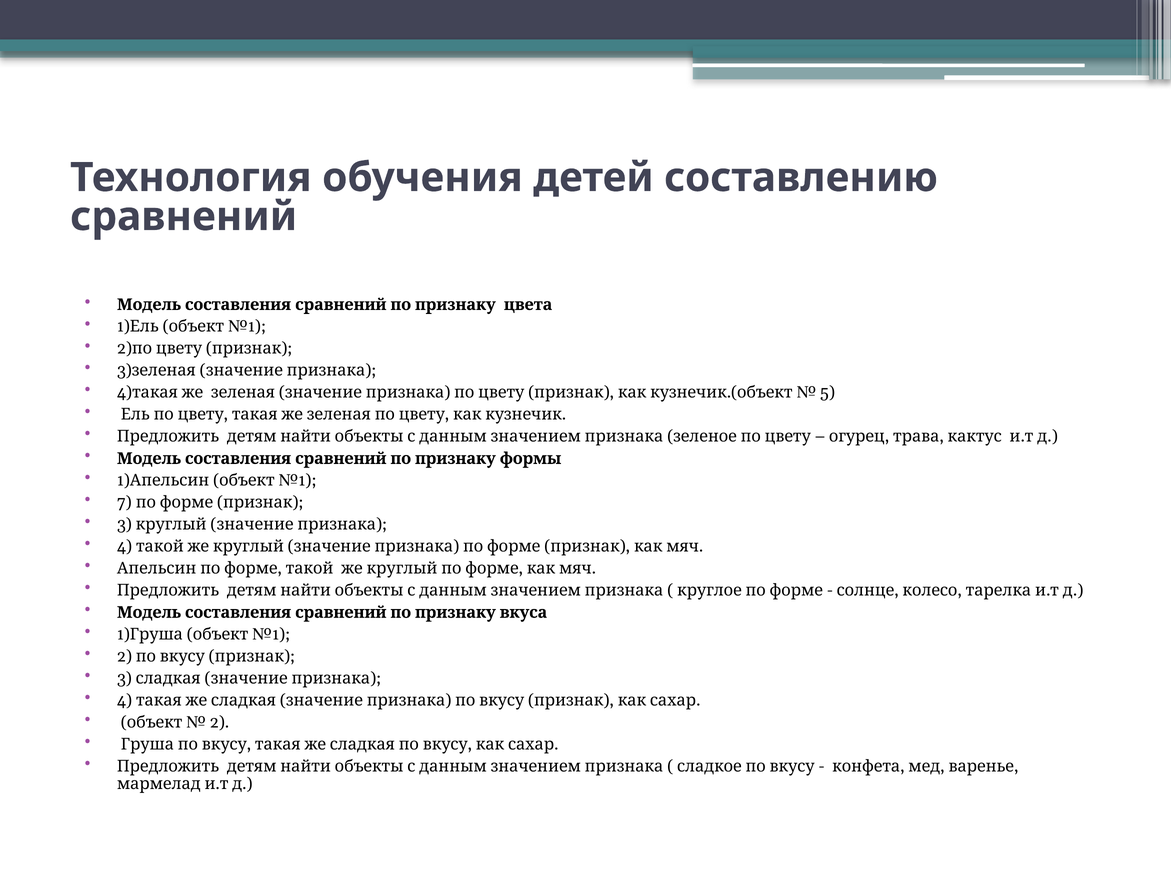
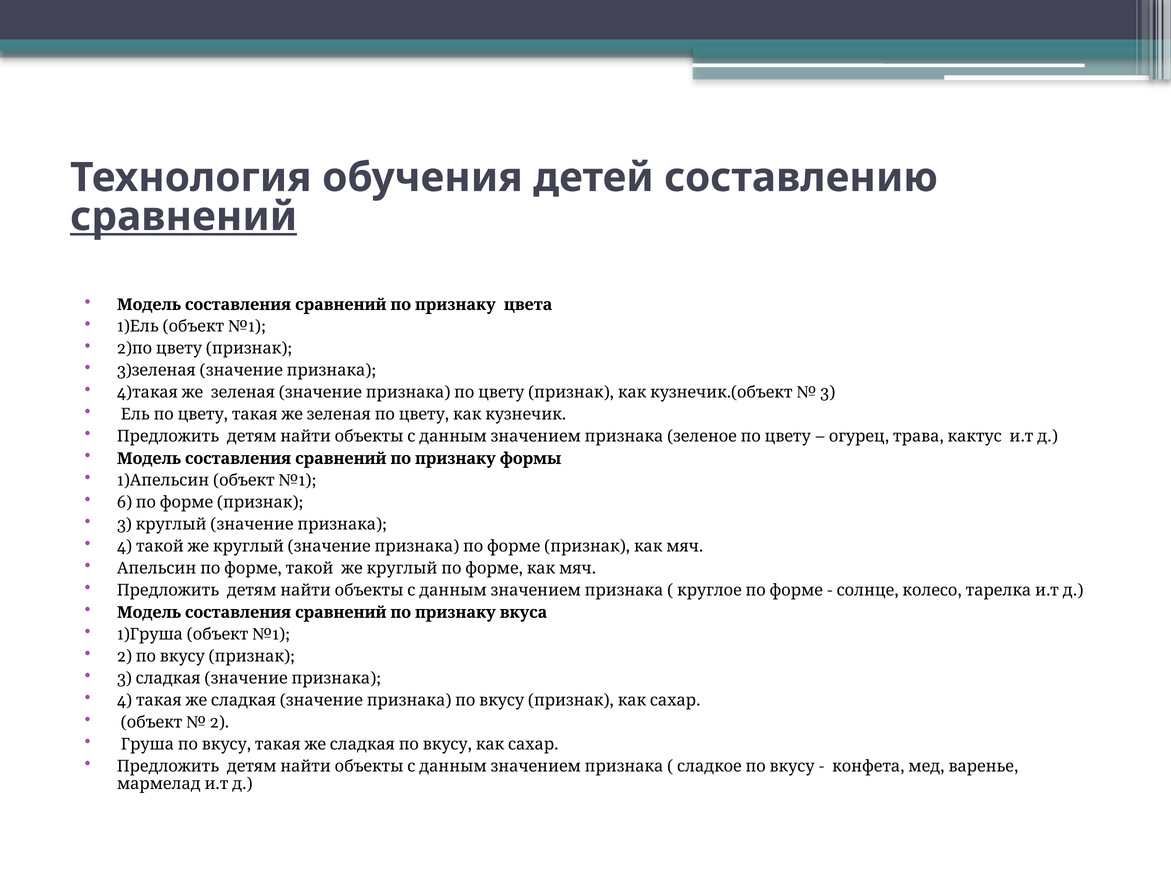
сравнений underline: none -> present
5 at (828, 393): 5 -> 3
7: 7 -> 6
